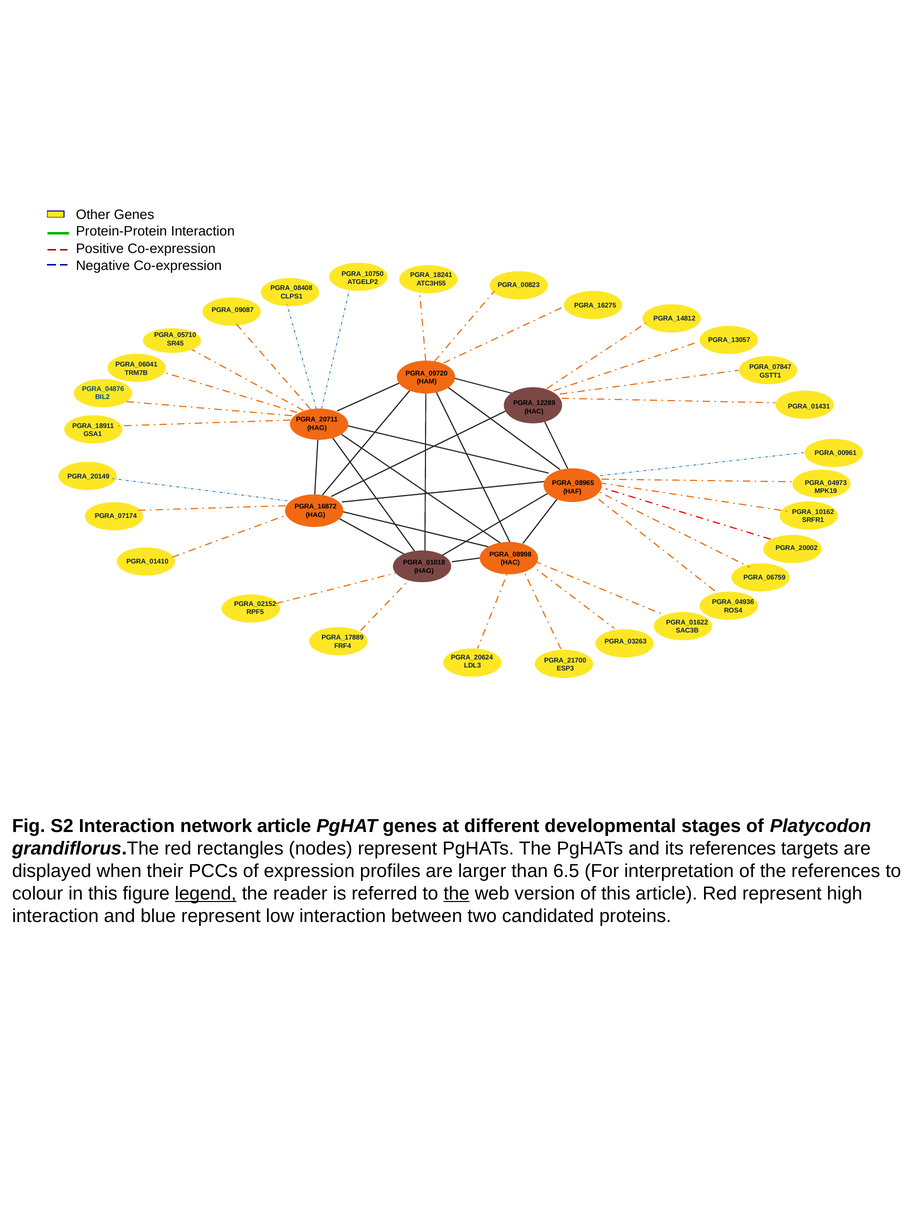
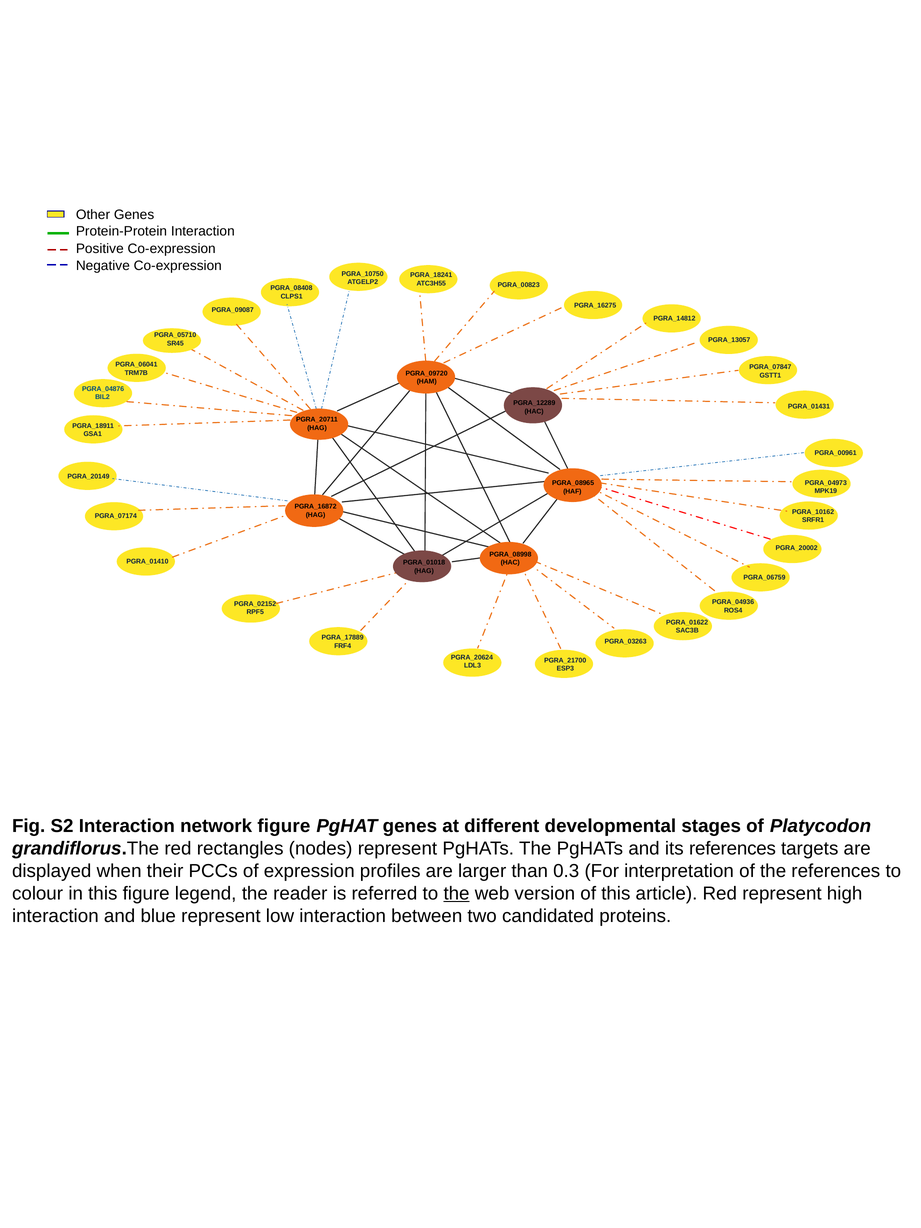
network article: article -> figure
6.5: 6.5 -> 0.3
legend underline: present -> none
